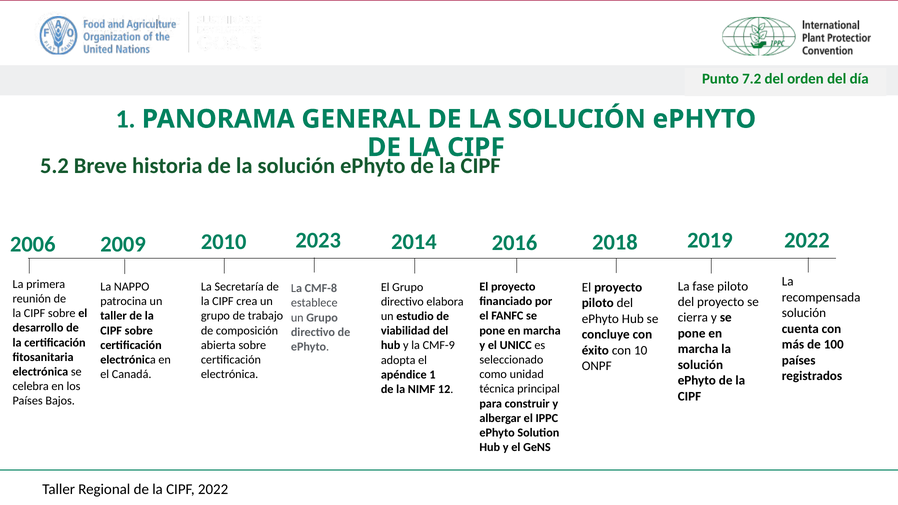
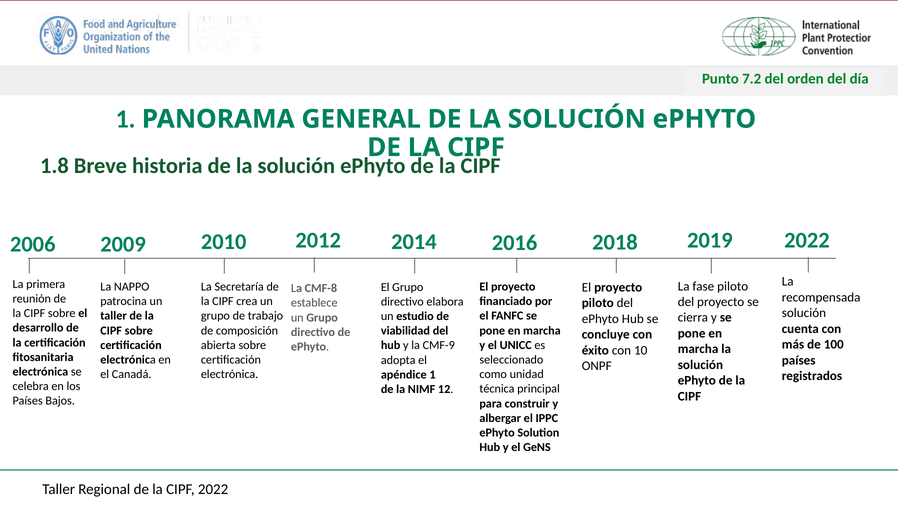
5.2: 5.2 -> 1.8
2023: 2023 -> 2012
